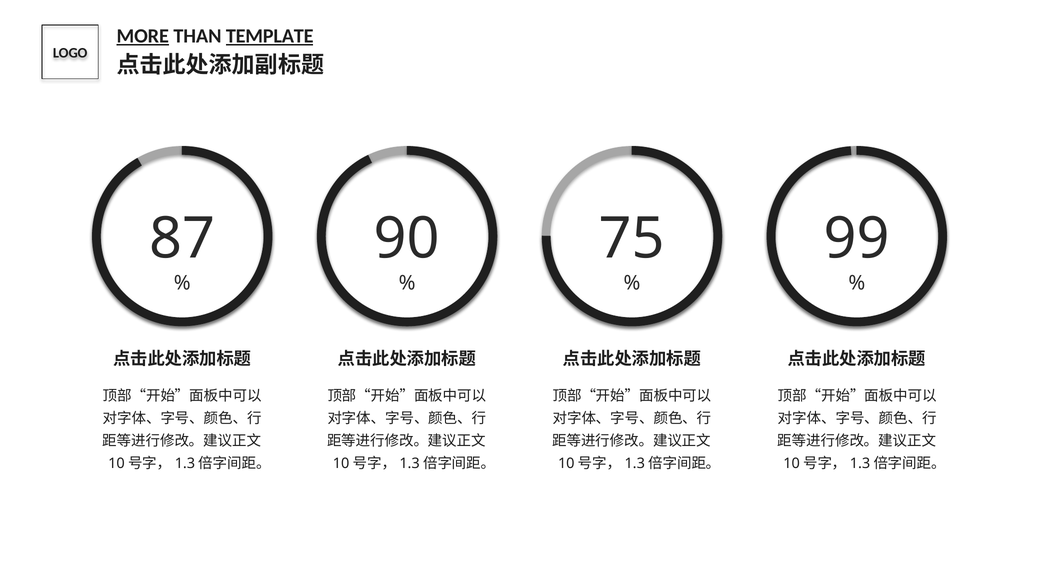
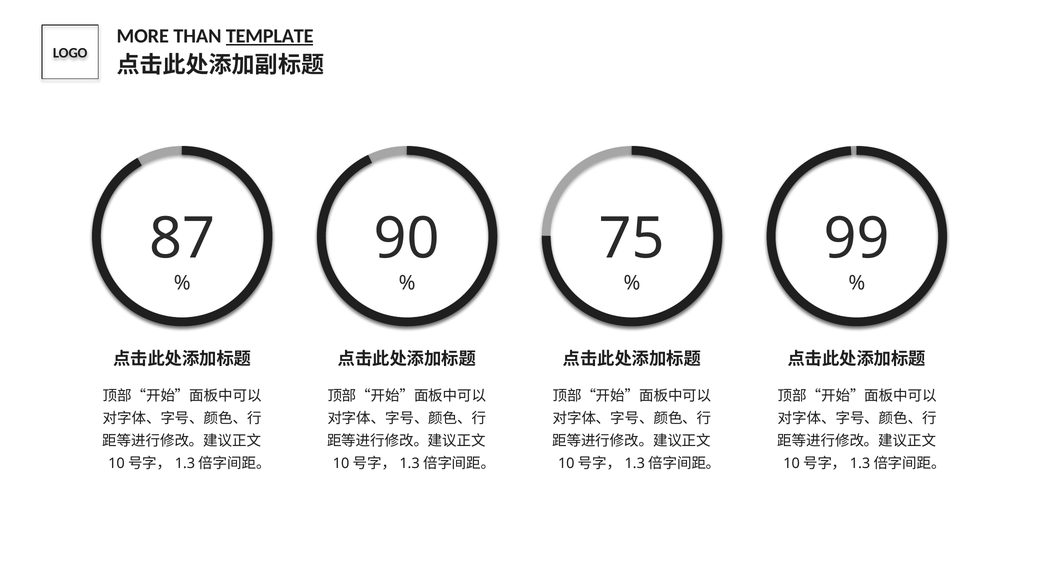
MORE underline: present -> none
